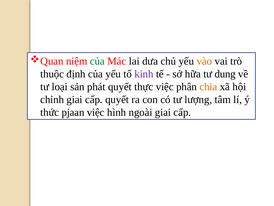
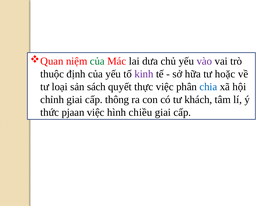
vào colour: orange -> purple
dung: dung -> hoặc
phát: phát -> sách
chia colour: orange -> blue
cấp quyết: quyết -> thông
lượng: lượng -> khách
ngoài: ngoài -> chiều
